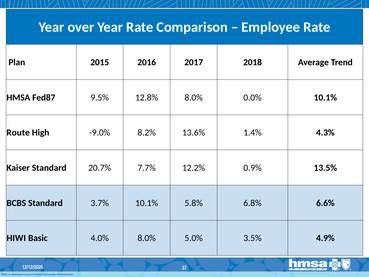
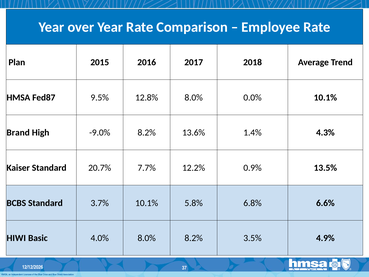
Route: Route -> Brand
8.0% 5.0%: 5.0% -> 8.2%
